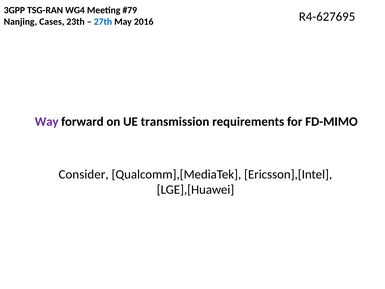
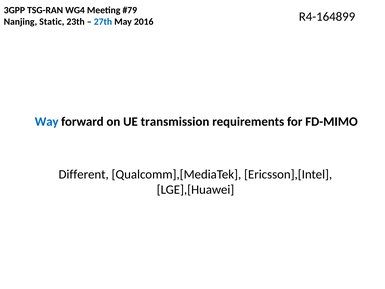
Cases: Cases -> Static
R4-627695: R4-627695 -> R4-164899
Way colour: purple -> blue
Consider: Consider -> Different
